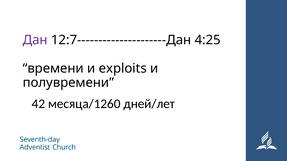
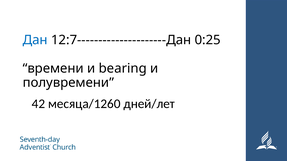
Дан colour: purple -> blue
4:25: 4:25 -> 0:25
exploits: exploits -> bearing
